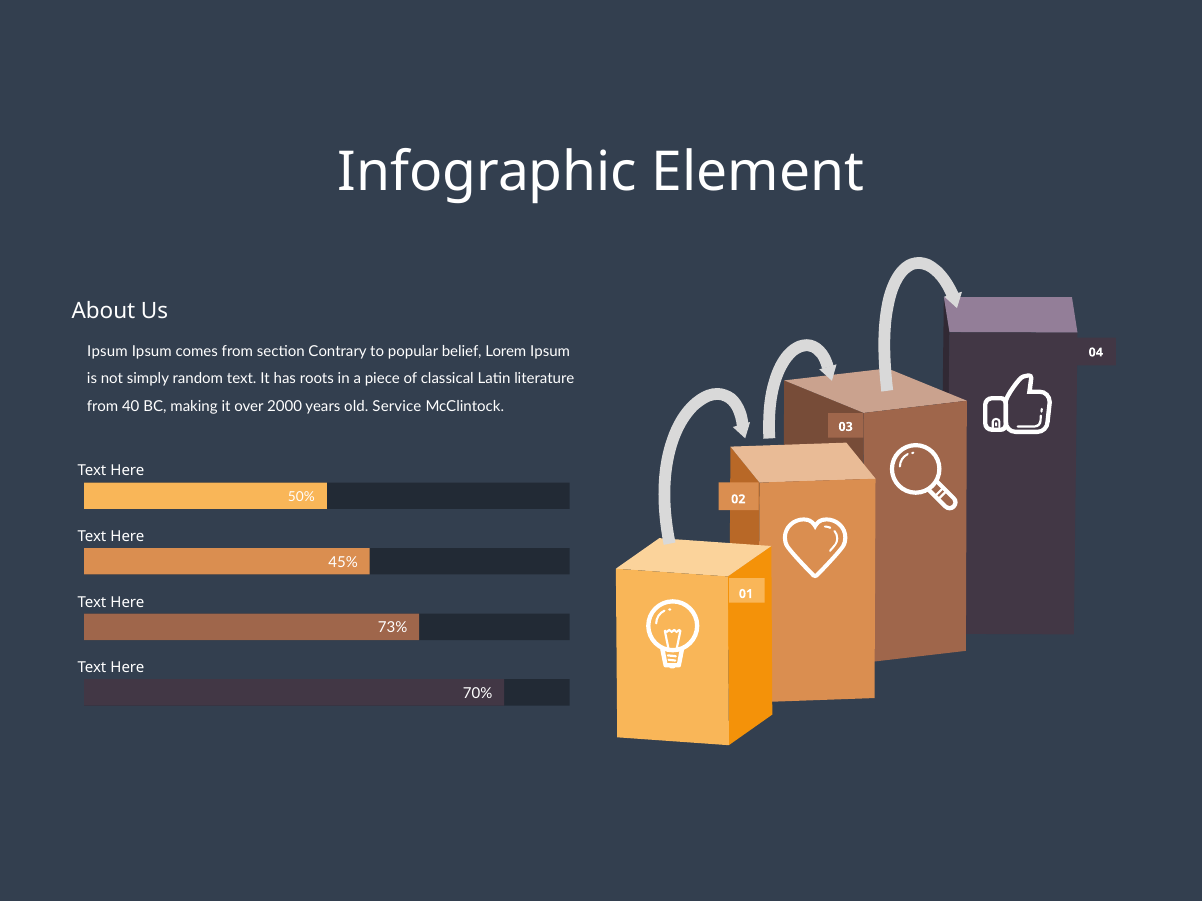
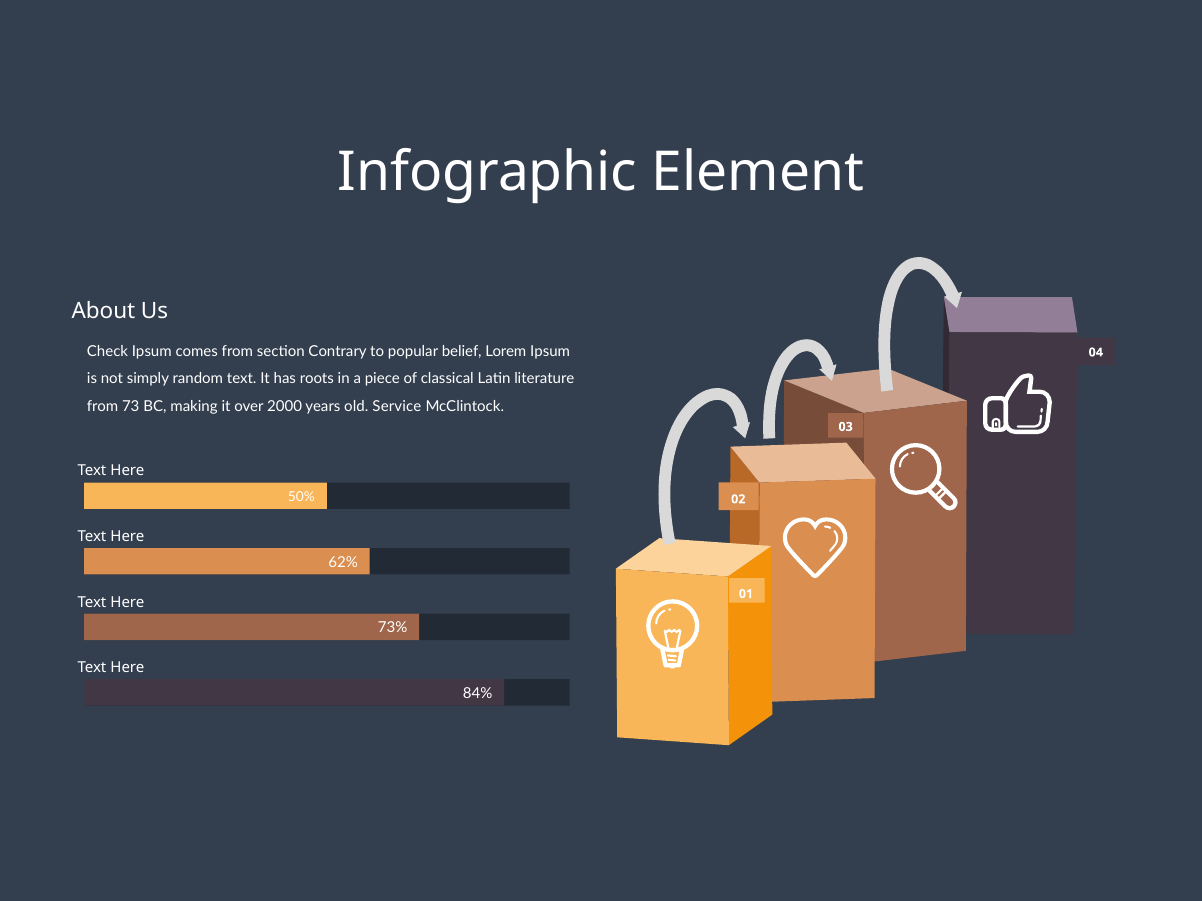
Ipsum at (107, 352): Ipsum -> Check
40: 40 -> 73
45%: 45% -> 62%
70%: 70% -> 84%
